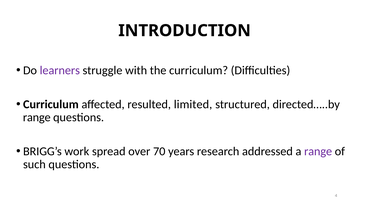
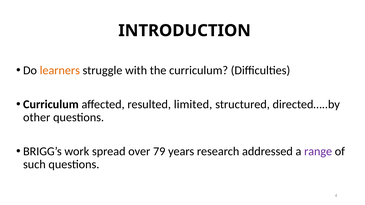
learners colour: purple -> orange
range at (37, 118): range -> other
70: 70 -> 79
